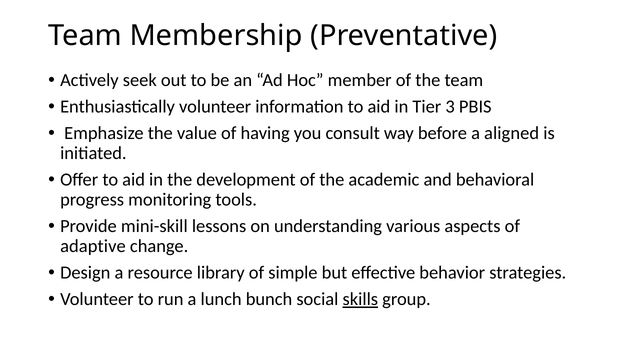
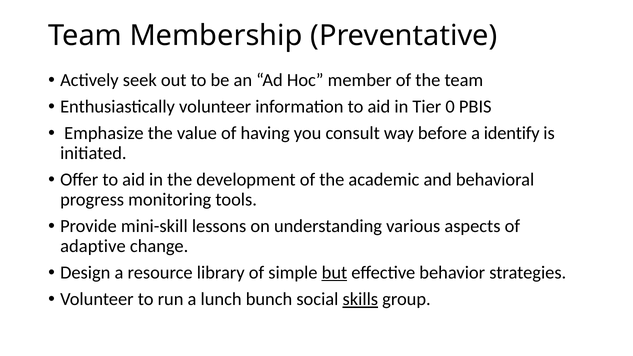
3: 3 -> 0
aligned: aligned -> identify
but underline: none -> present
